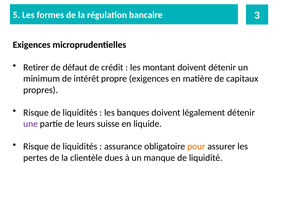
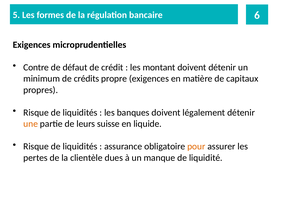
3: 3 -> 6
Retirer: Retirer -> Contre
intérêt: intérêt -> crédits
une colour: purple -> orange
